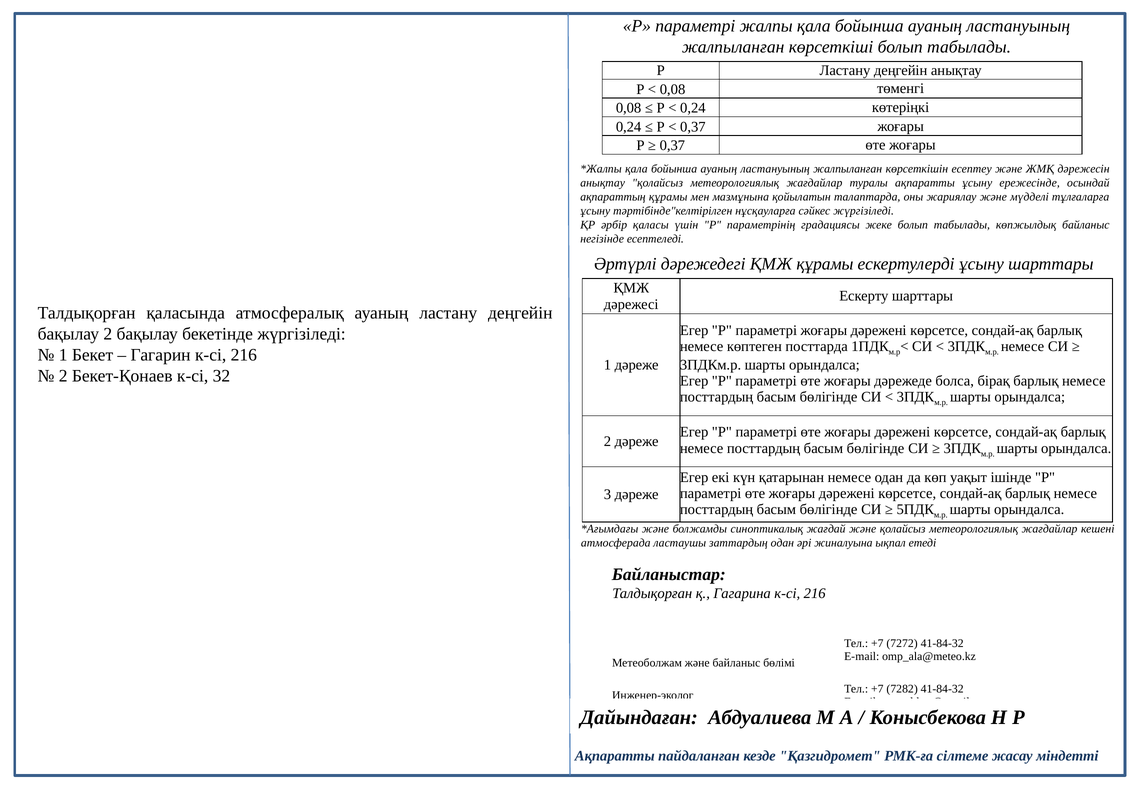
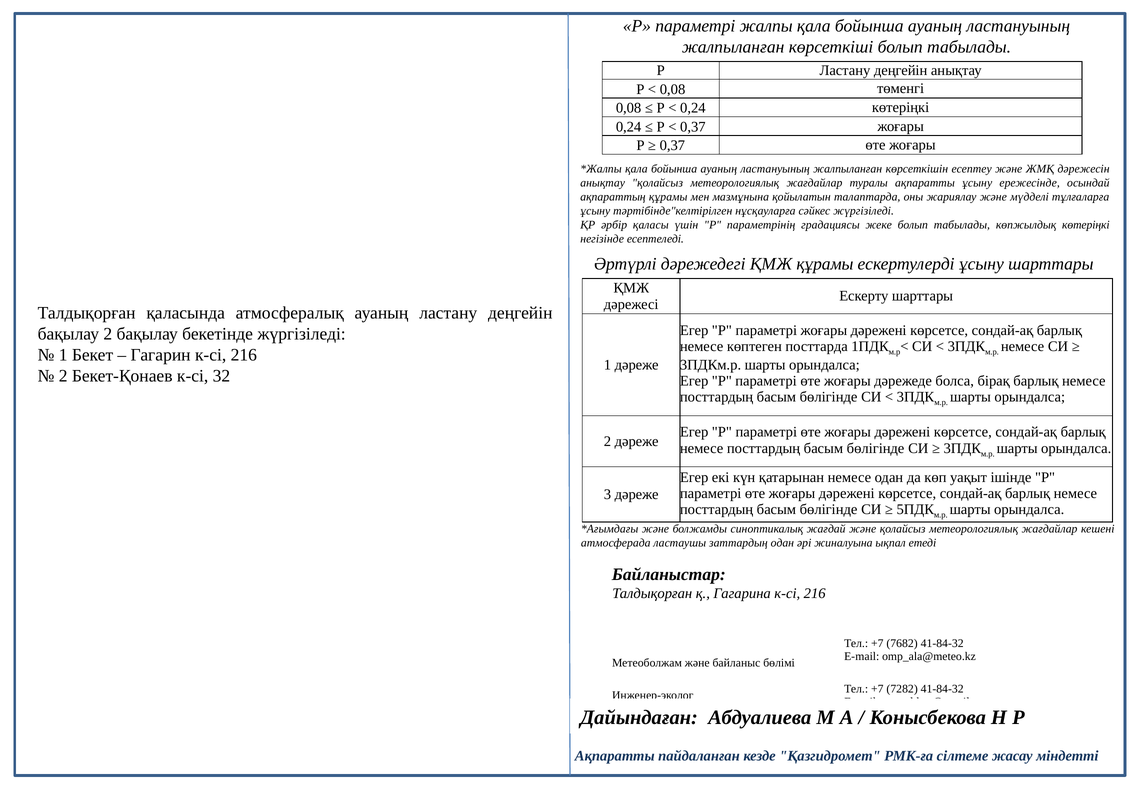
көпжылдық байланыс: байланыс -> көтеріңкі
7272: 7272 -> 7682
